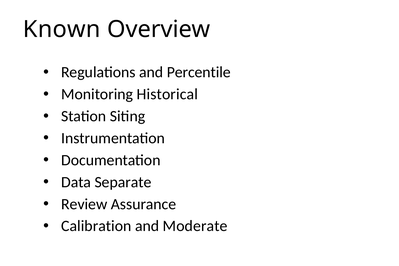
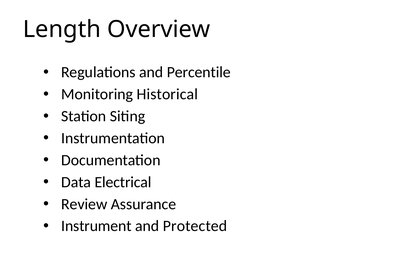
Known: Known -> Length
Separate: Separate -> Electrical
Calibration: Calibration -> Instrument
Moderate: Moderate -> Protected
